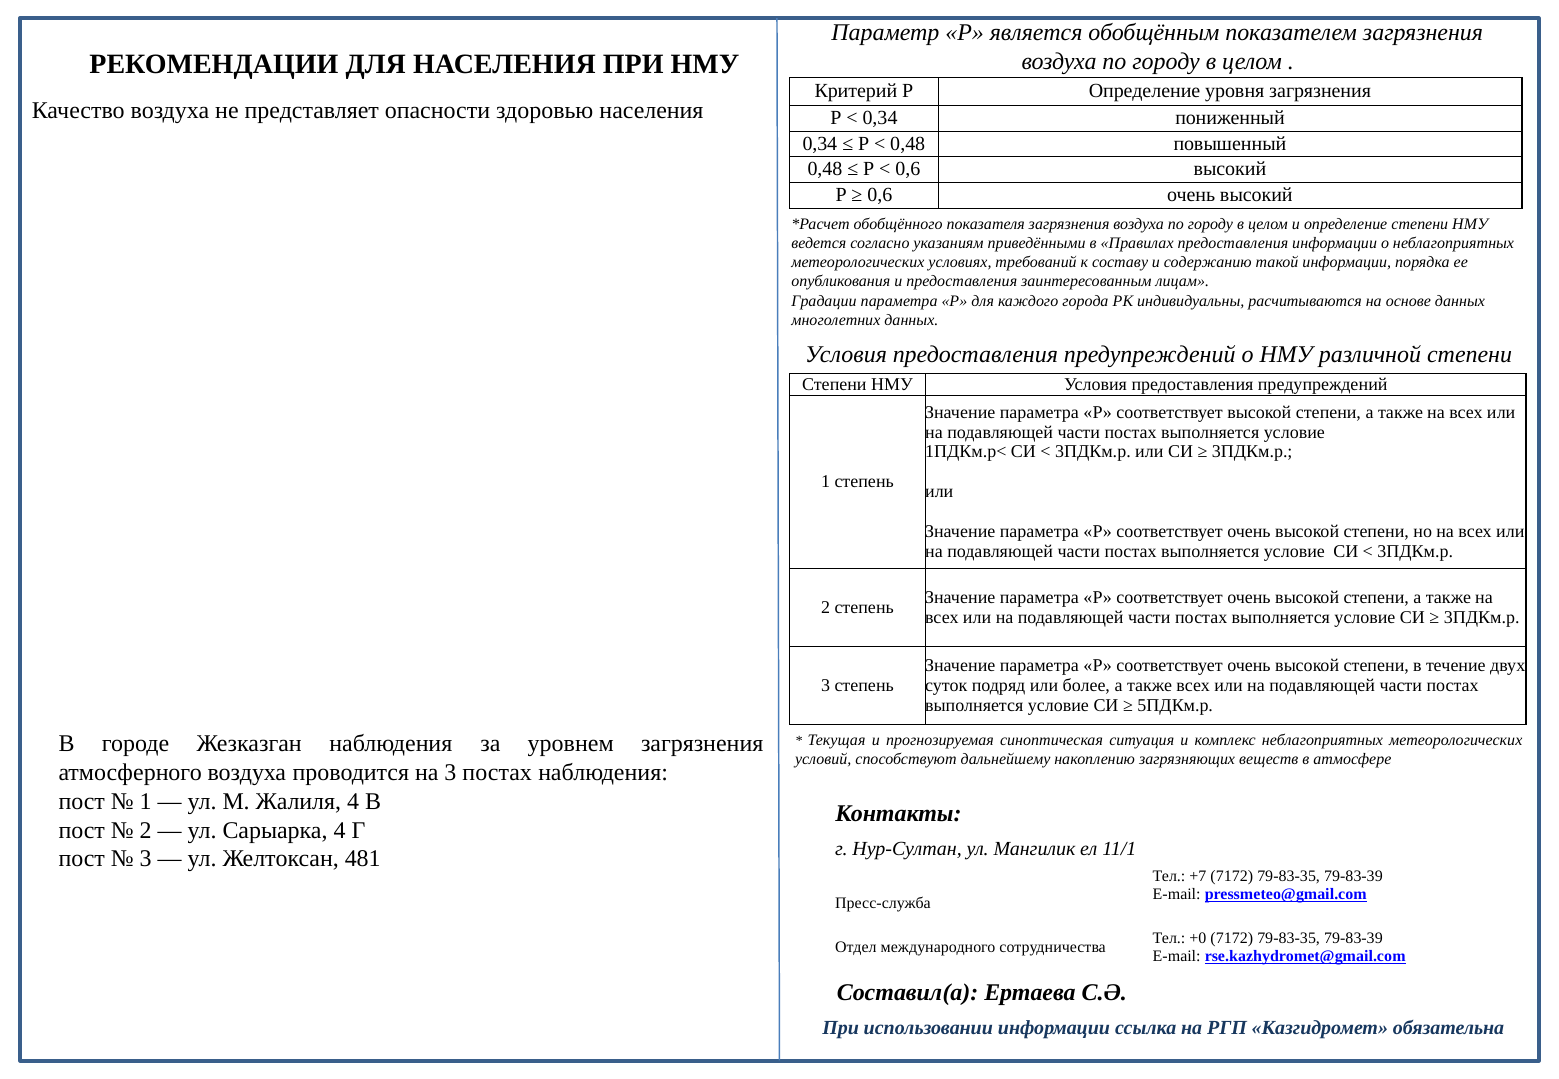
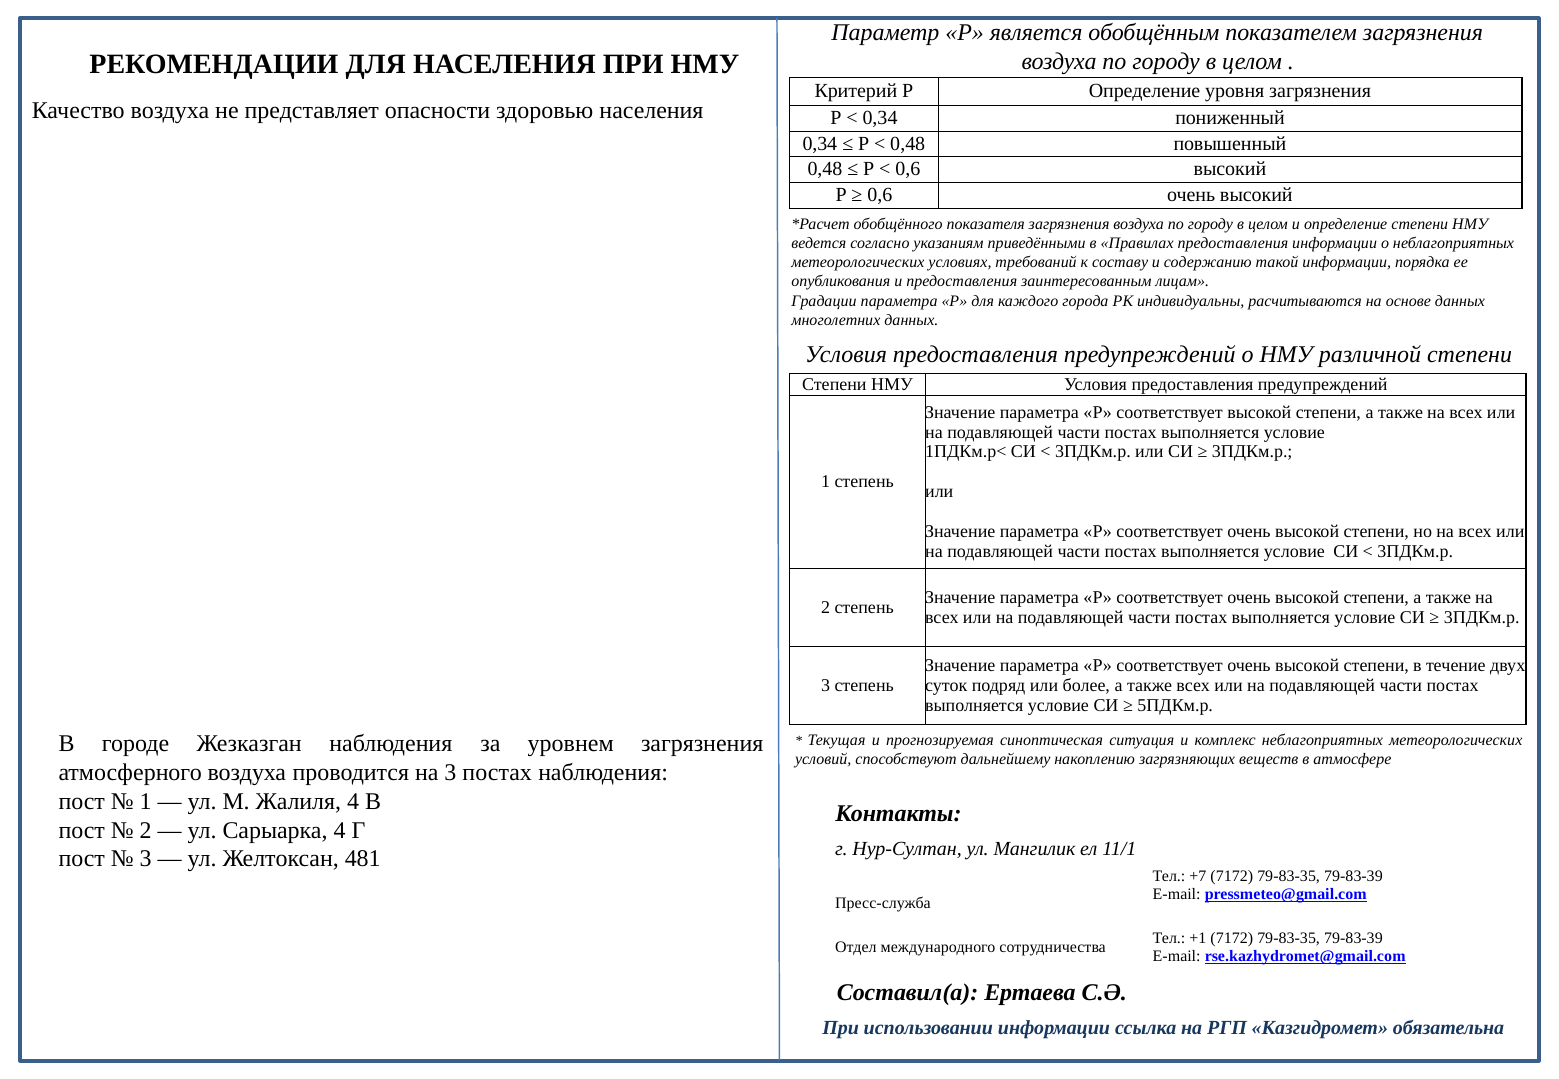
+0: +0 -> +1
